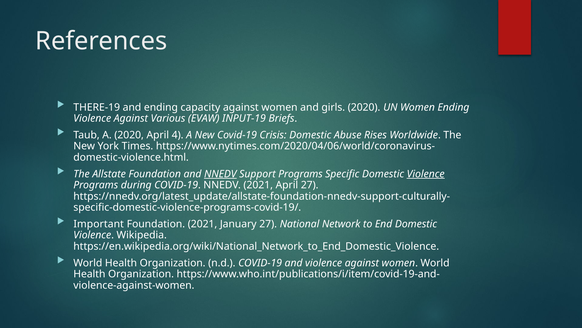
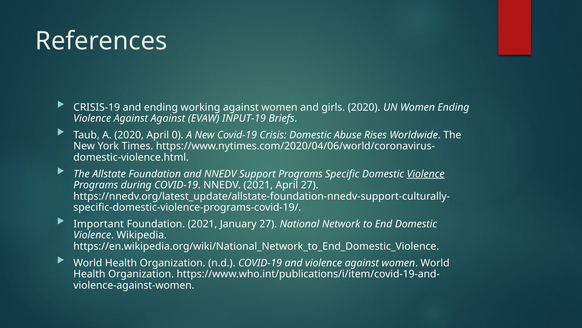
THERE-19: THERE-19 -> CRISIS-19
capacity: capacity -> working
Against Various: Various -> Against
4: 4 -> 0
NNEDV at (220, 174) underline: present -> none
